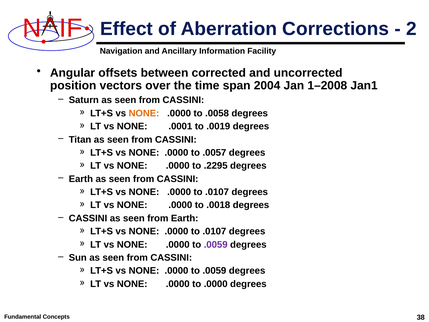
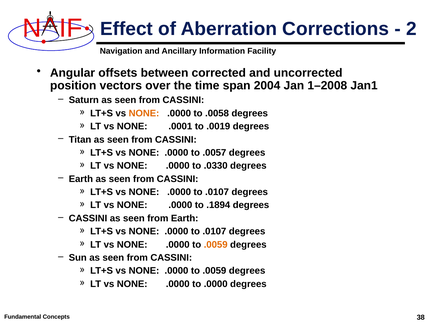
.2295: .2295 -> .0330
.0018: .0018 -> .1894
.0059 at (216, 244) colour: purple -> orange
